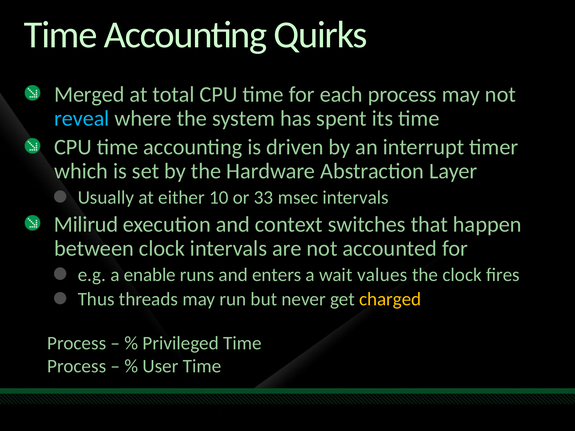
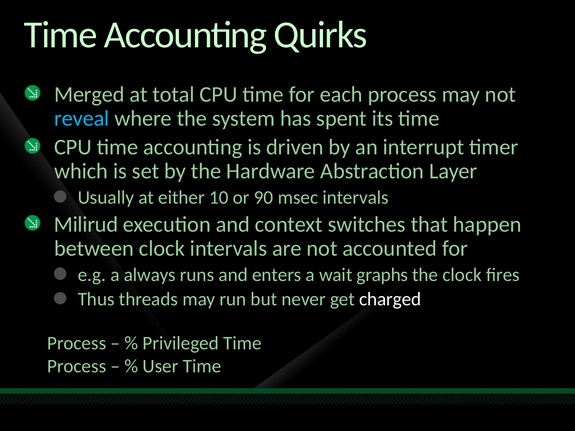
33: 33 -> 90
enable: enable -> always
values: values -> graphs
charged colour: yellow -> white
